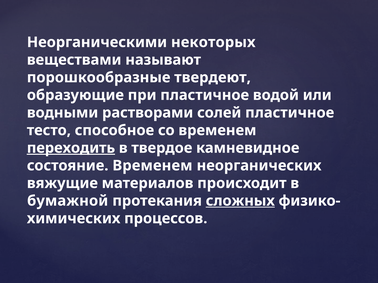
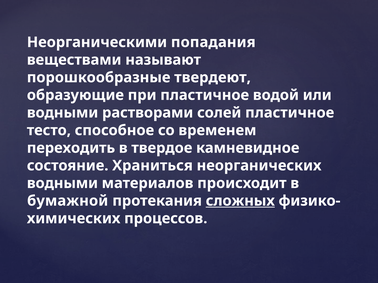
некоторых: некоторых -> попадания
переходить underline: present -> none
состояние Временем: Временем -> Храниться
вяжущие at (62, 183): вяжущие -> водными
